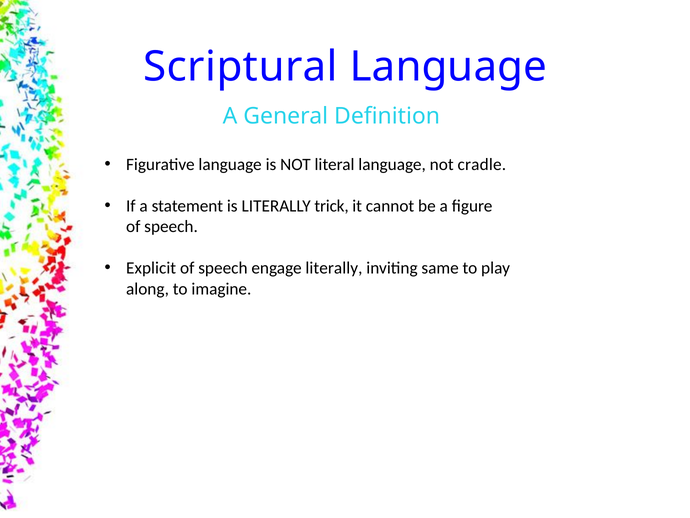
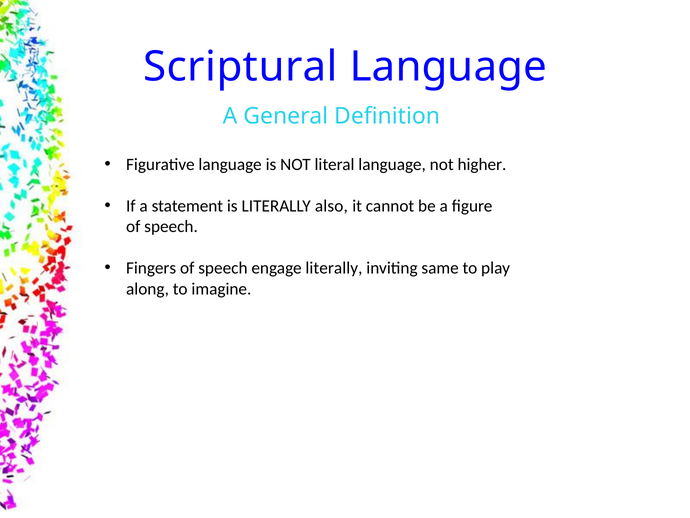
cradle: cradle -> higher
trick: trick -> also
Explicit: Explicit -> Fingers
